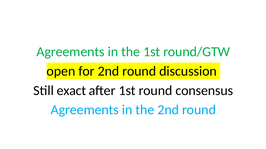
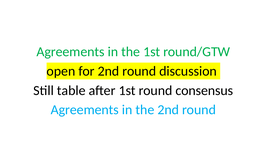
exact: exact -> table
